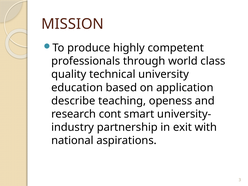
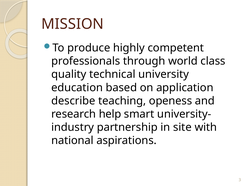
cont: cont -> help
exit: exit -> site
